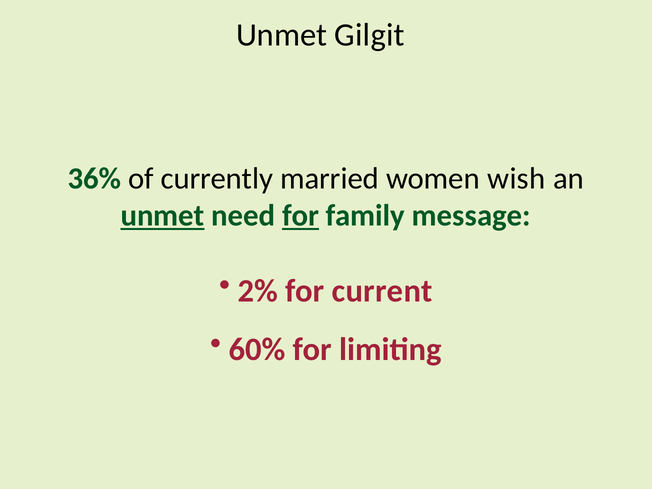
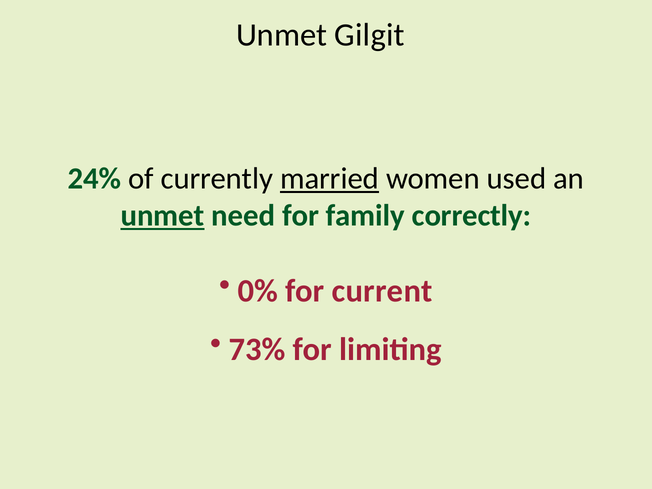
36%: 36% -> 24%
married underline: none -> present
wish: wish -> used
for at (301, 216) underline: present -> none
message: message -> correctly
2%: 2% -> 0%
60%: 60% -> 73%
